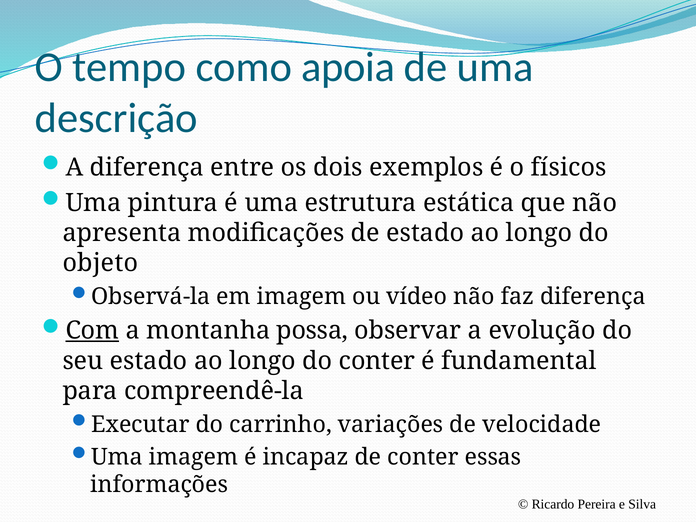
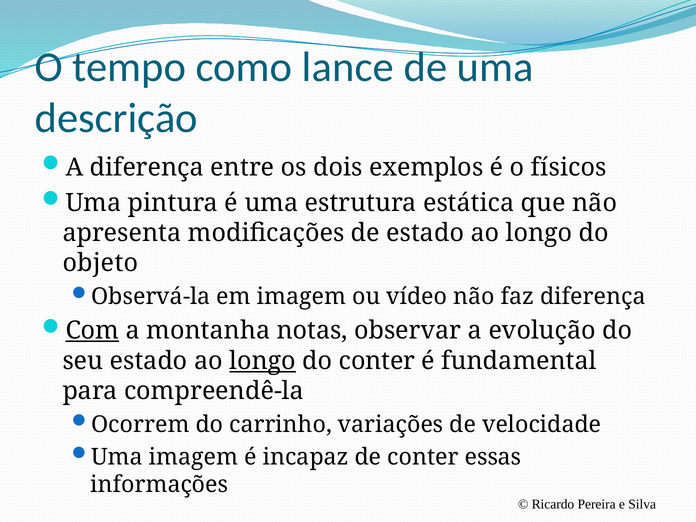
apoia: apoia -> lance
possa: possa -> notas
longo at (263, 361) underline: none -> present
Executar: Executar -> Ocorrem
